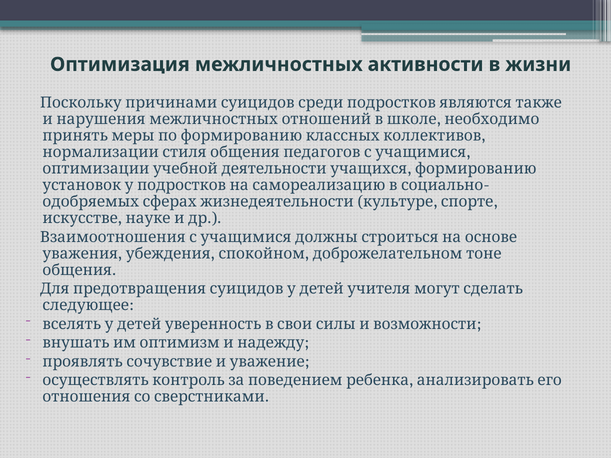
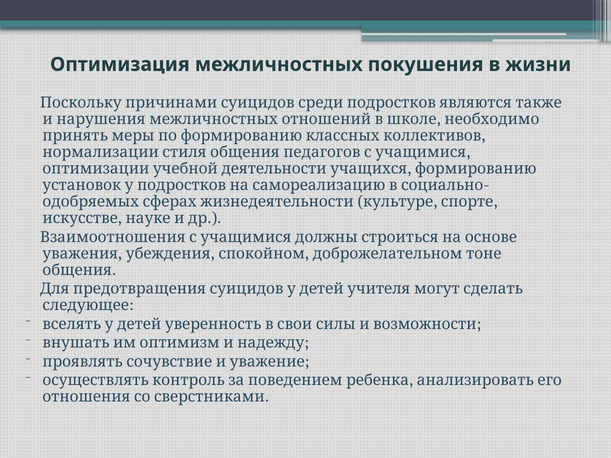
активности: активности -> покушения
